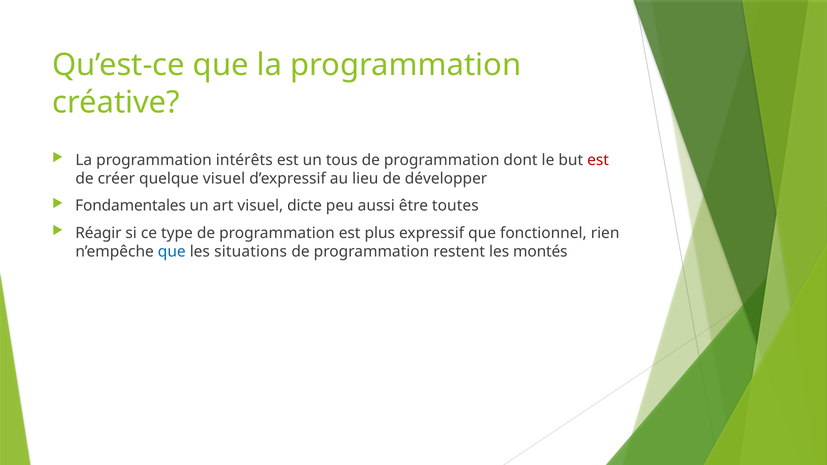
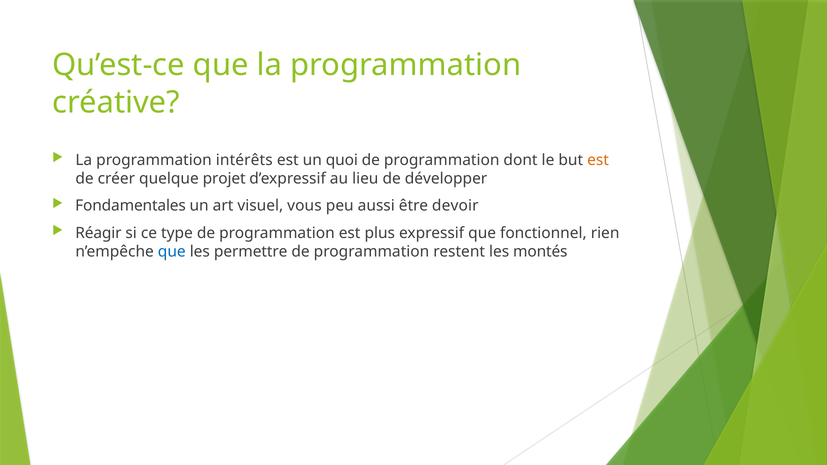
tous: tous -> quoi
est at (598, 160) colour: red -> orange
quelque visuel: visuel -> projet
dicte: dicte -> vous
toutes: toutes -> devoir
situations: situations -> permettre
